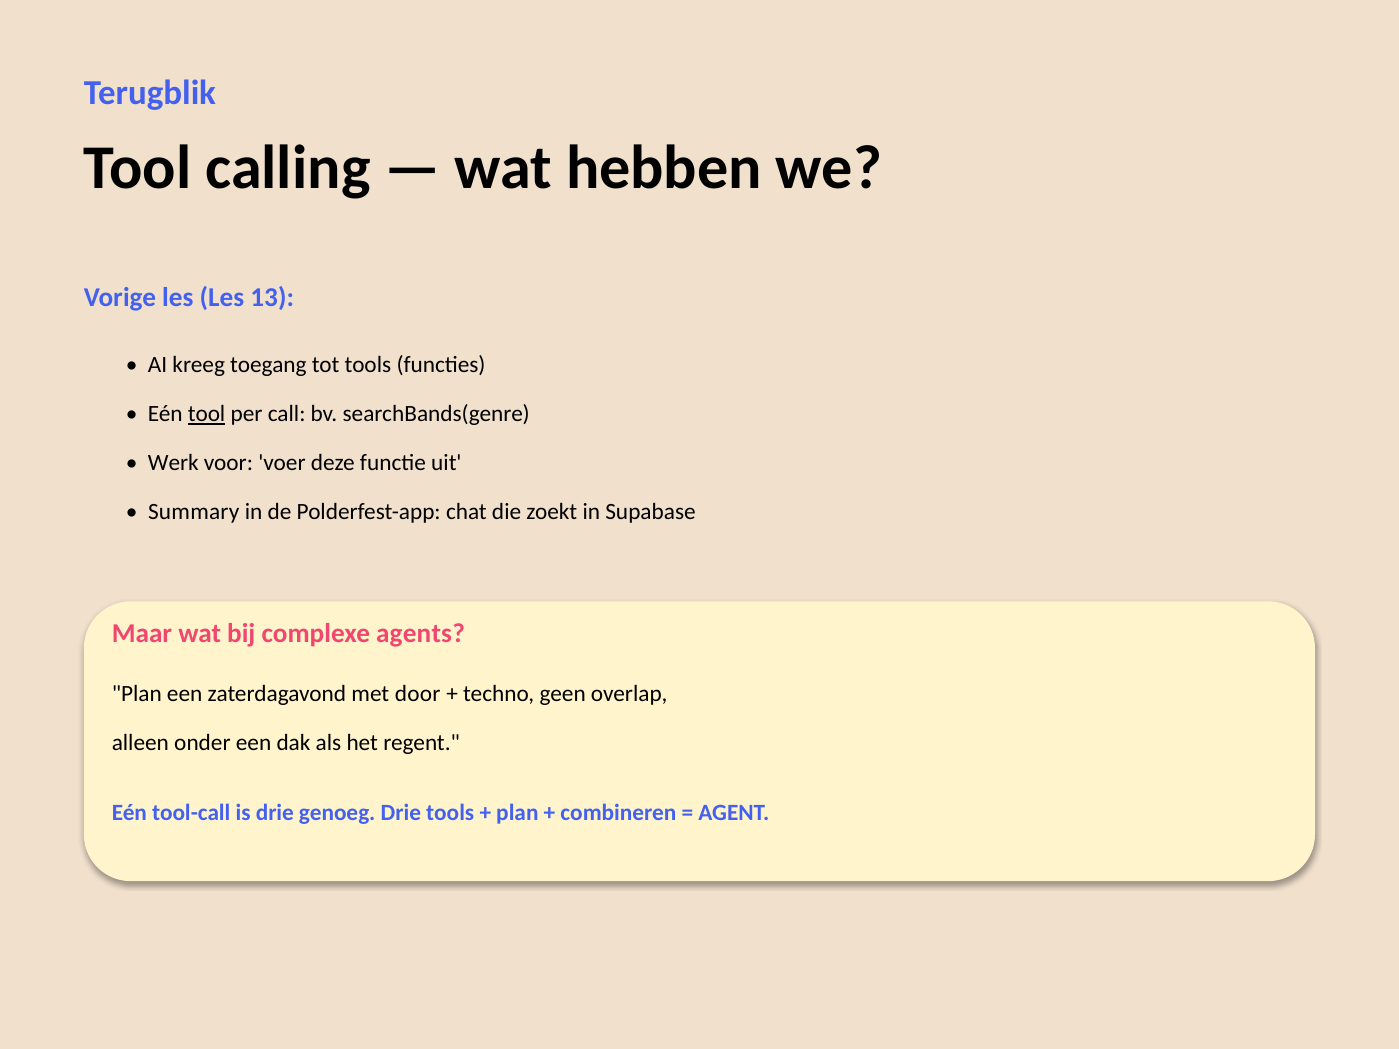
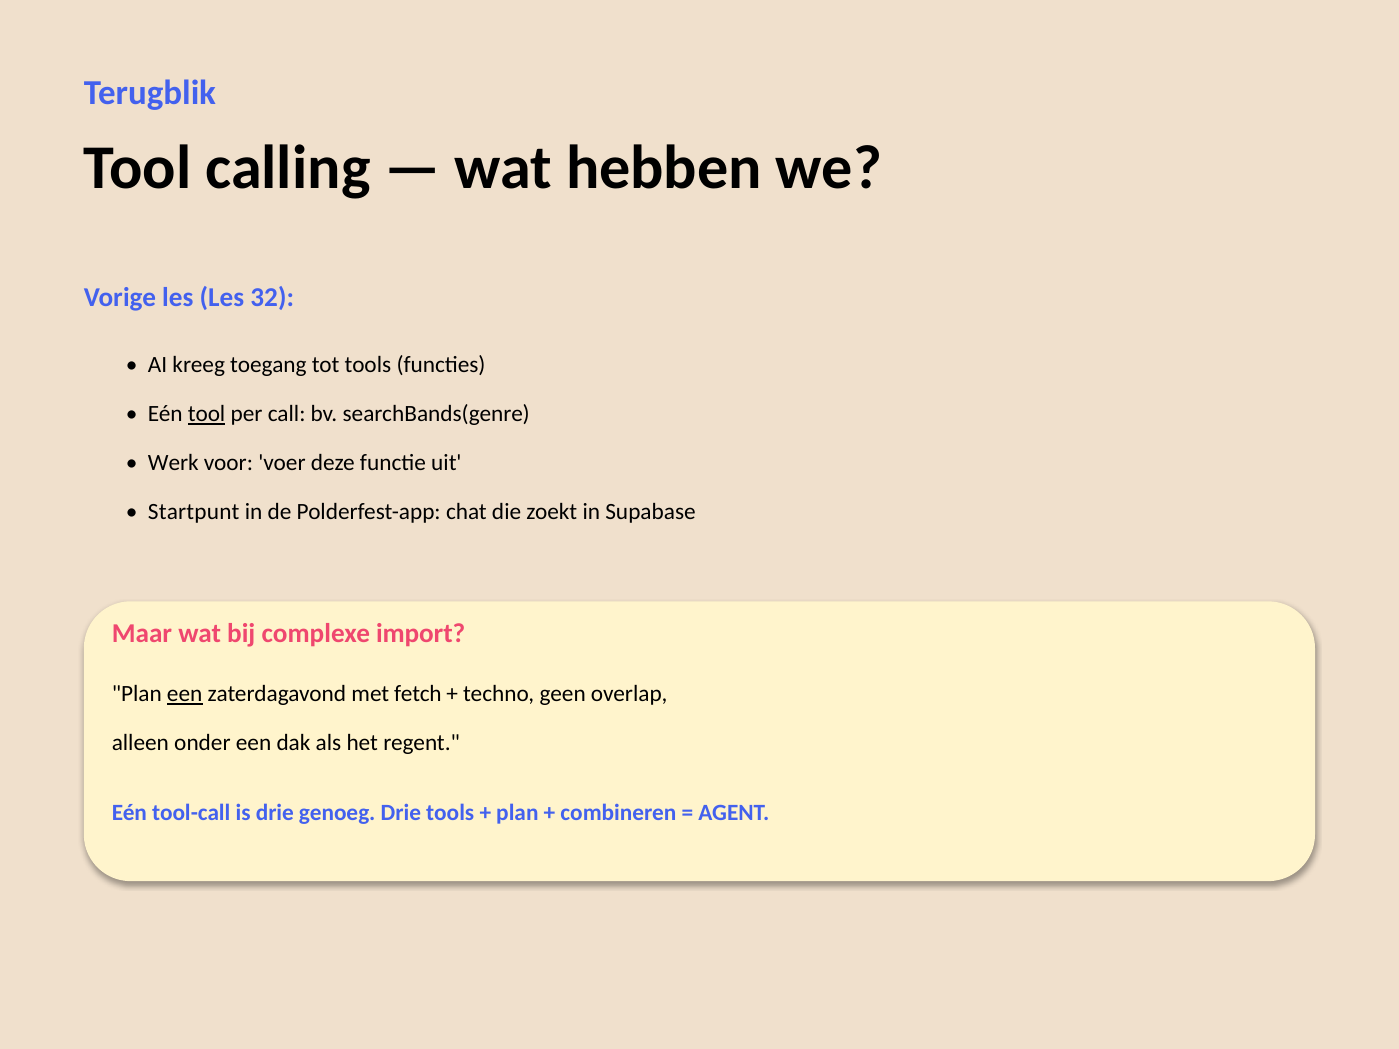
13: 13 -> 32
Summary: Summary -> Startpunt
agents: agents -> import
een at (185, 694) underline: none -> present
door: door -> fetch
